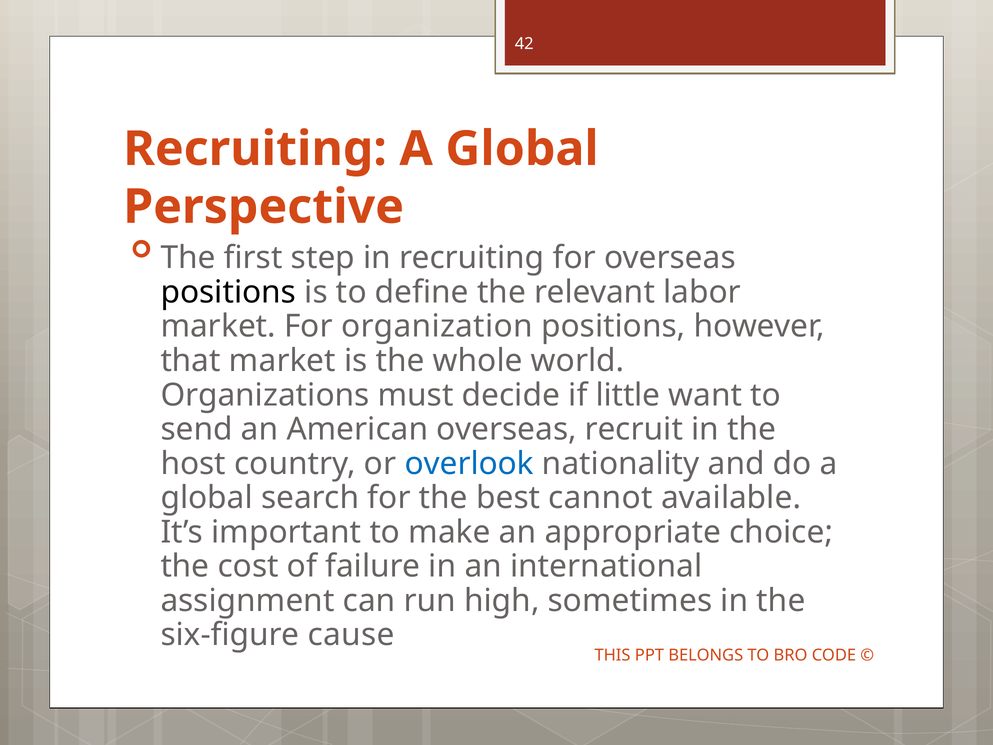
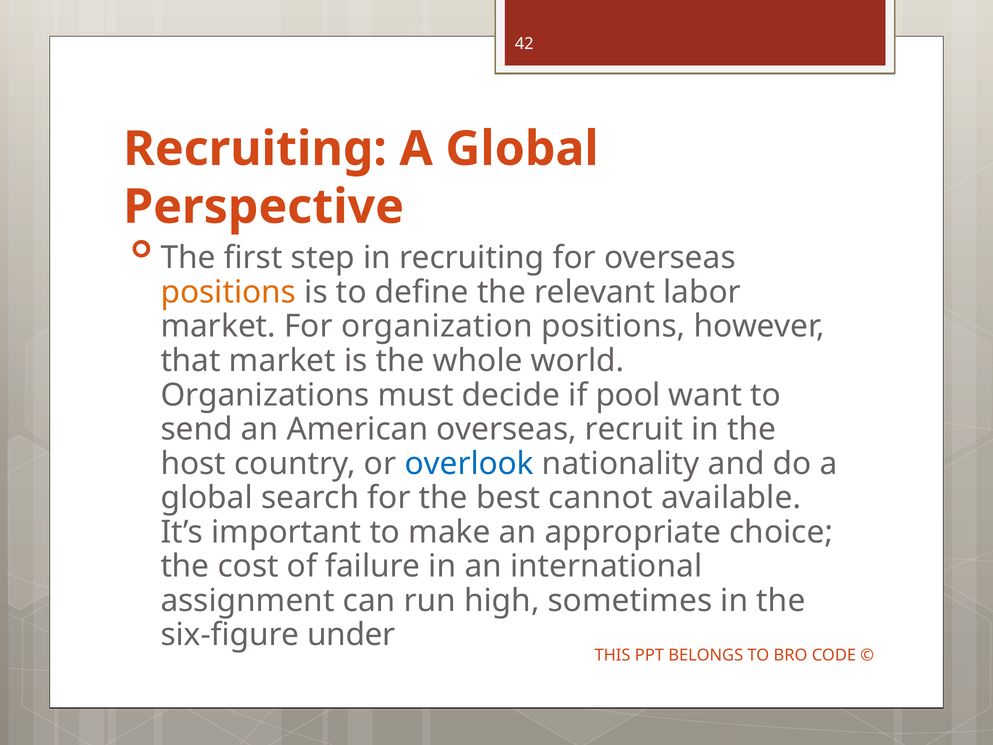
positions at (228, 292) colour: black -> orange
little: little -> pool
cause: cause -> under
